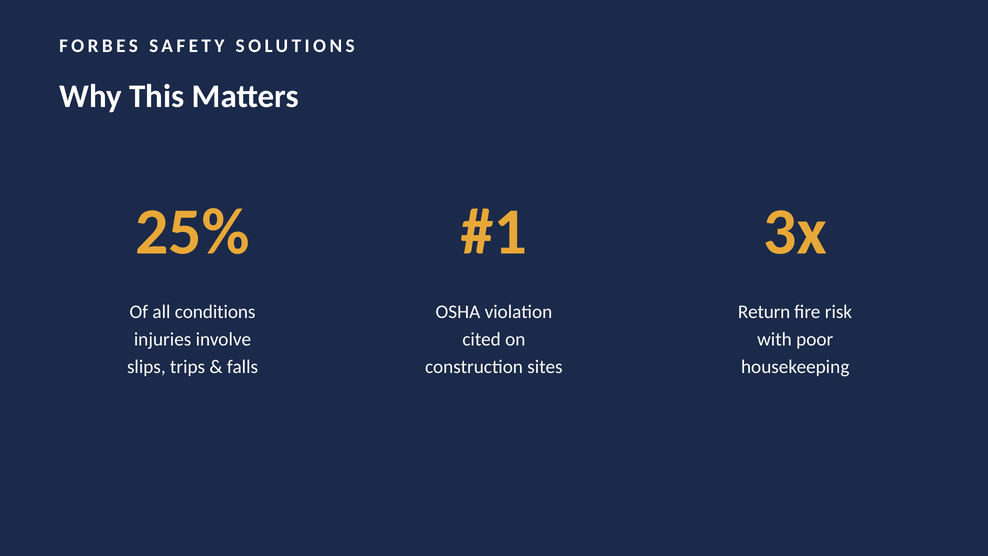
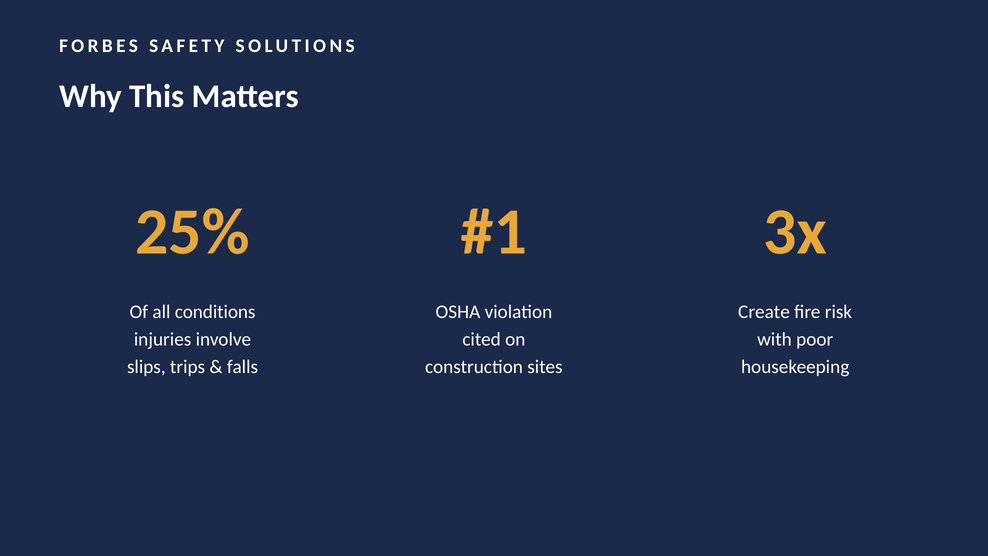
Return: Return -> Create
